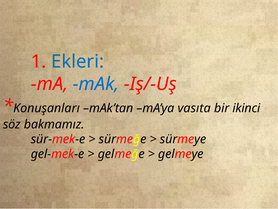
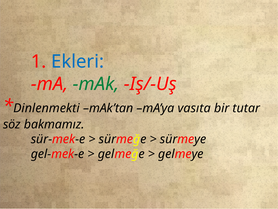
mAk colour: blue -> green
Konuşanları: Konuşanları -> Dinlenmekti
ikinci: ikinci -> tutar
